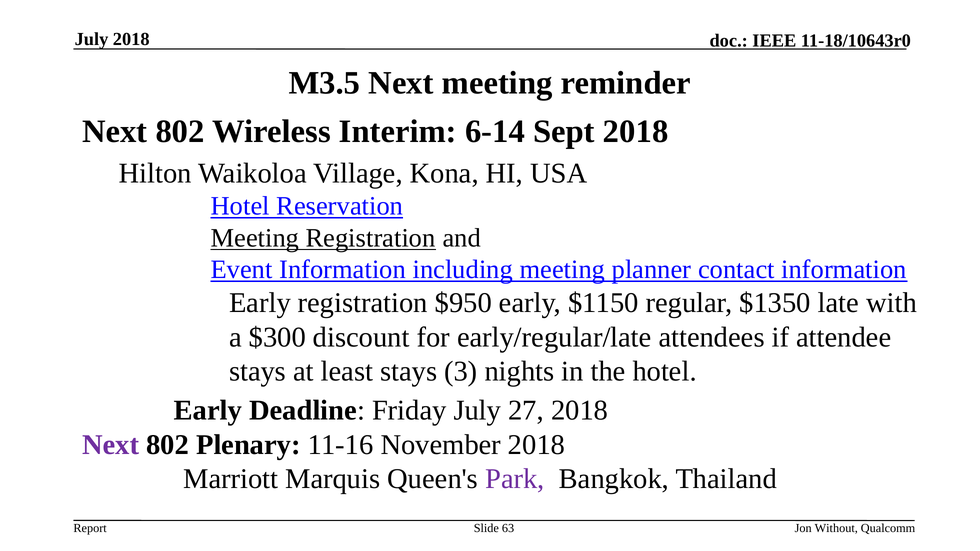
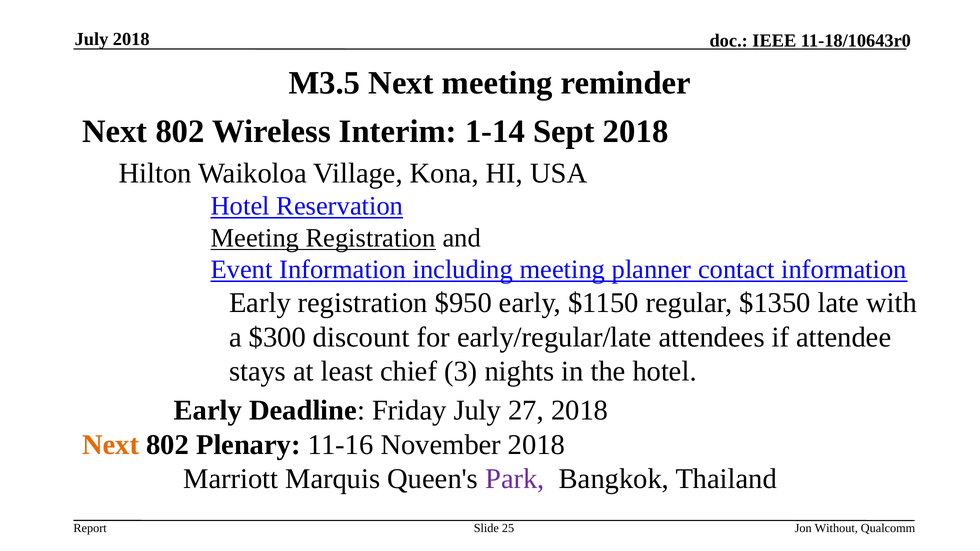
6-14: 6-14 -> 1-14
least stays: stays -> chief
Next at (111, 445) colour: purple -> orange
63: 63 -> 25
